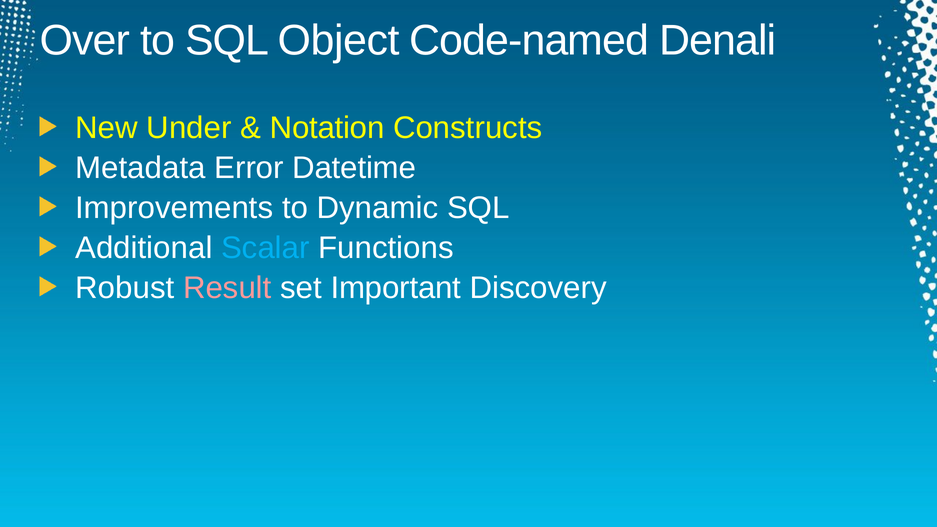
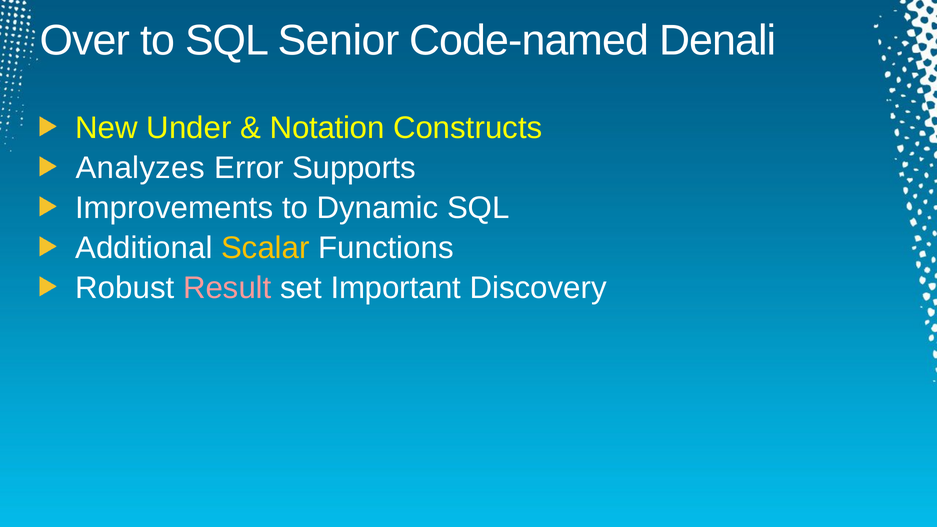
Object: Object -> Senior
Metadata: Metadata -> Analyzes
Datetime: Datetime -> Supports
Scalar colour: light blue -> yellow
